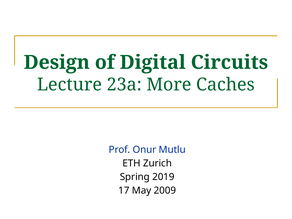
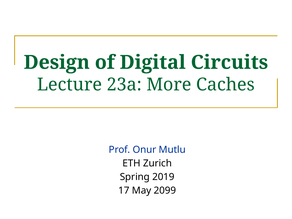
2009: 2009 -> 2099
